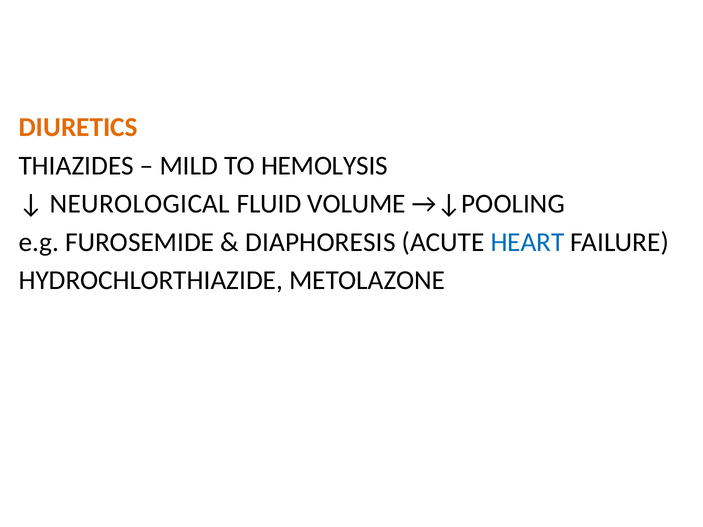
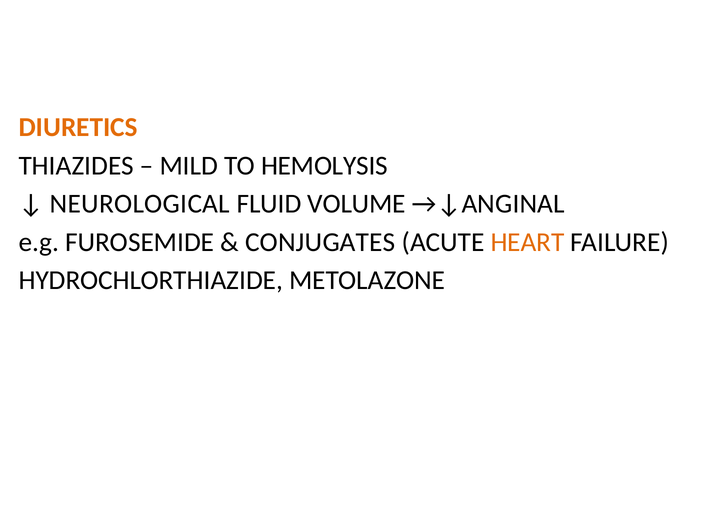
→↓POOLING: →↓POOLING -> →↓ANGINAL
DIAPHORESIS: DIAPHORESIS -> CONJUGATES
HEART colour: blue -> orange
